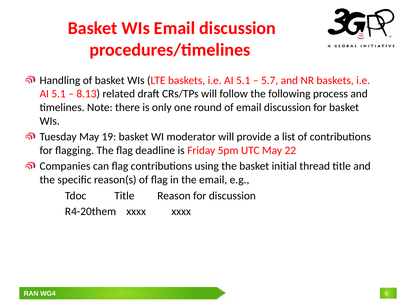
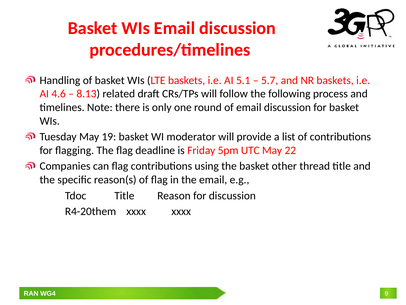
5.1 at (59, 94): 5.1 -> 4.6
initial: initial -> other
